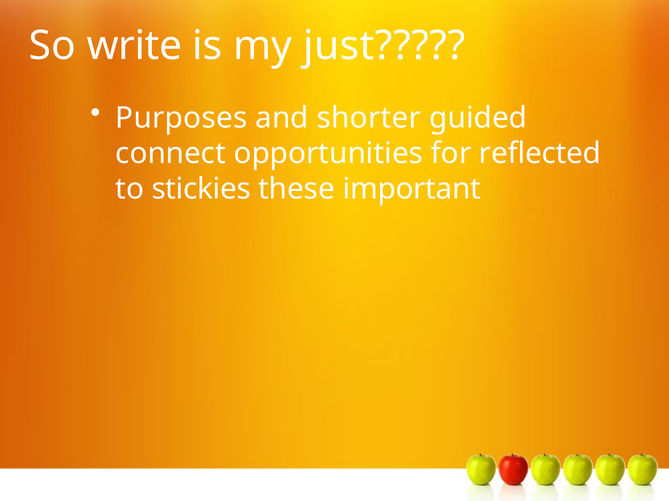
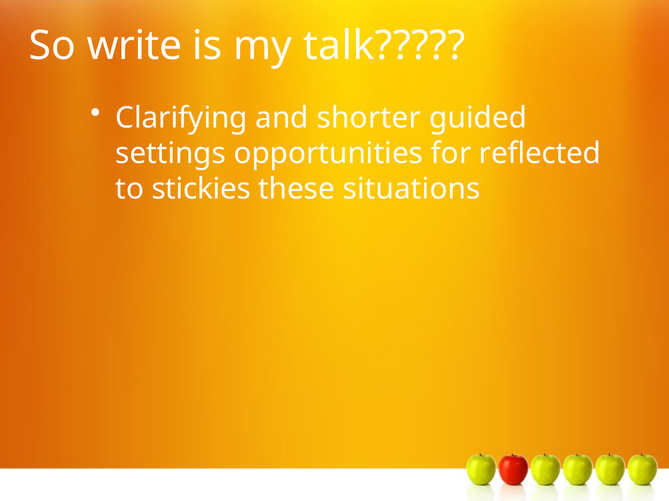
just: just -> talk
Purposes: Purposes -> Clarifying
connect: connect -> settings
important: important -> situations
